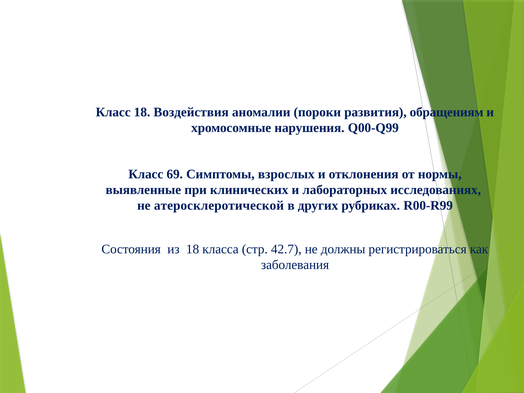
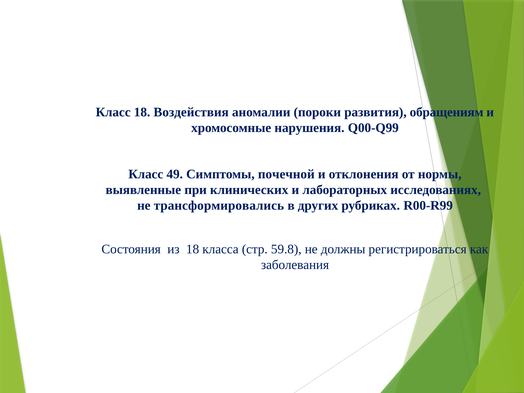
69: 69 -> 49
взрослых: взрослых -> почечной
атеросклеротической: атеросклеротической -> трансформировались
42.7: 42.7 -> 59.8
